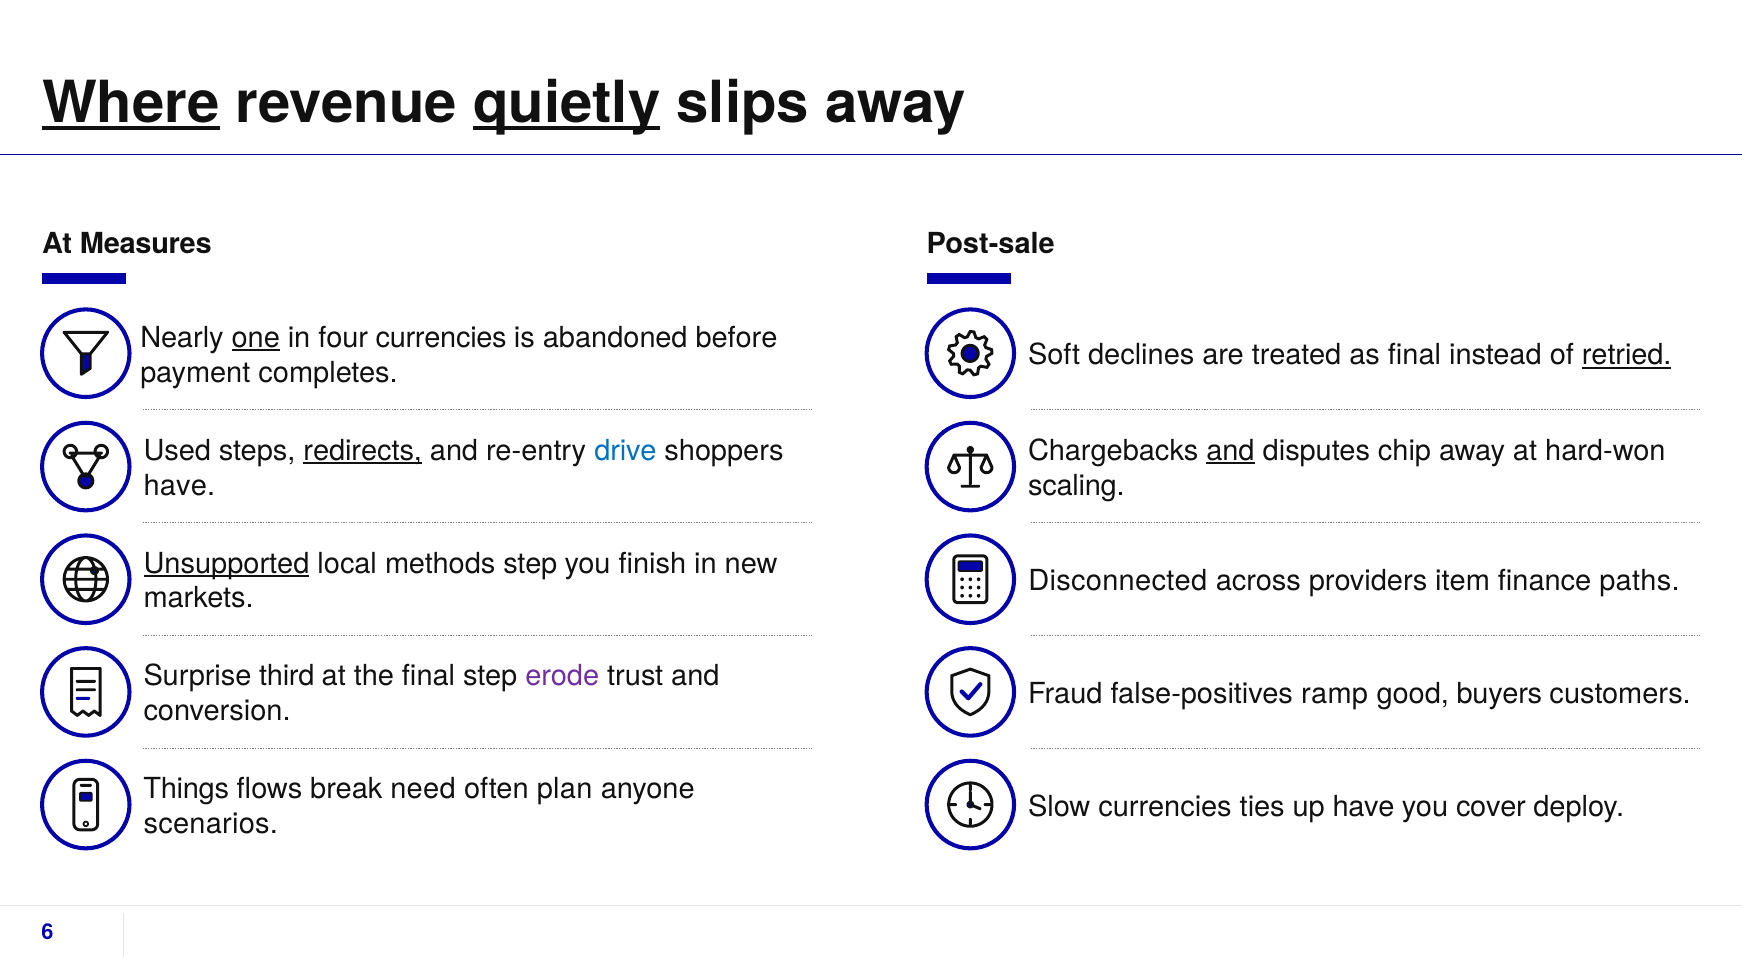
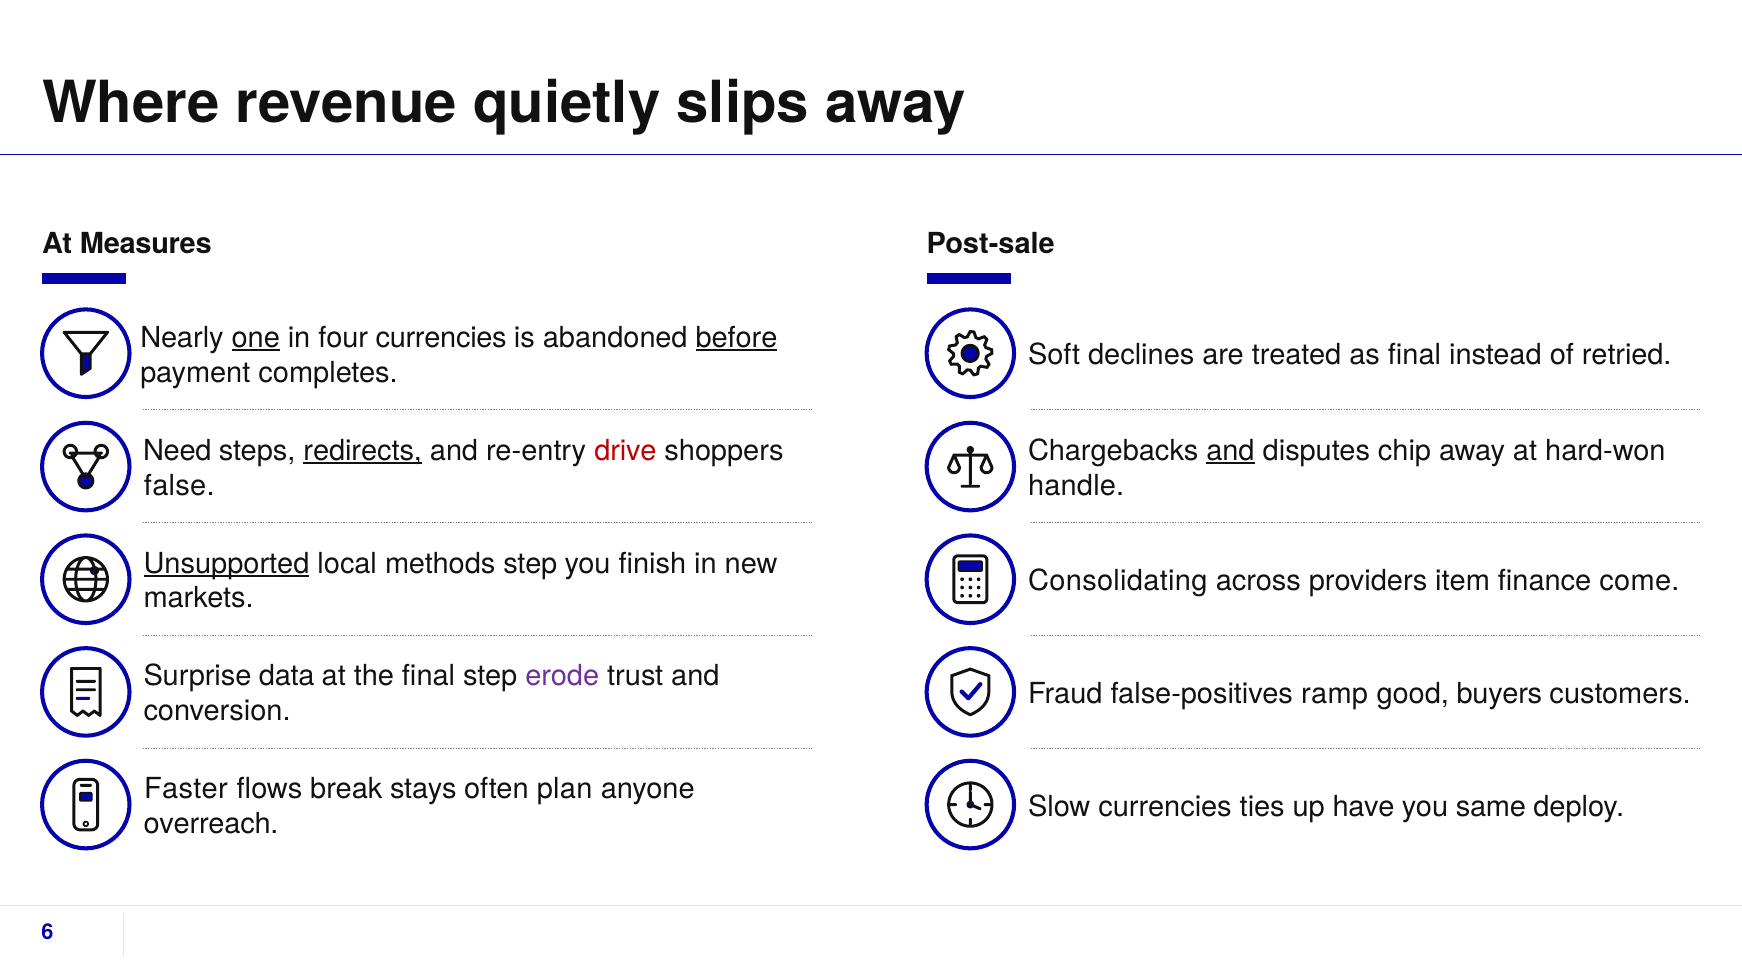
Where underline: present -> none
quietly underline: present -> none
before underline: none -> present
retried underline: present -> none
Used: Used -> Need
drive colour: blue -> red
have at (179, 485): have -> false
scaling: scaling -> handle
Disconnected: Disconnected -> Consolidating
paths: paths -> come
third: third -> data
Things: Things -> Faster
need: need -> stays
cover: cover -> same
scenarios: scenarios -> overreach
